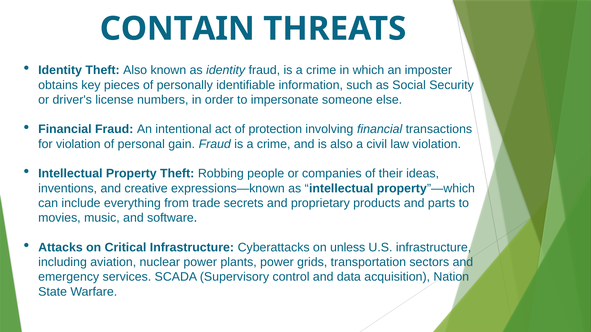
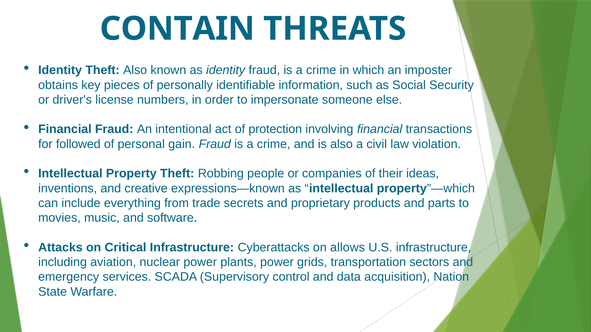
for violation: violation -> followed
unless: unless -> allows
